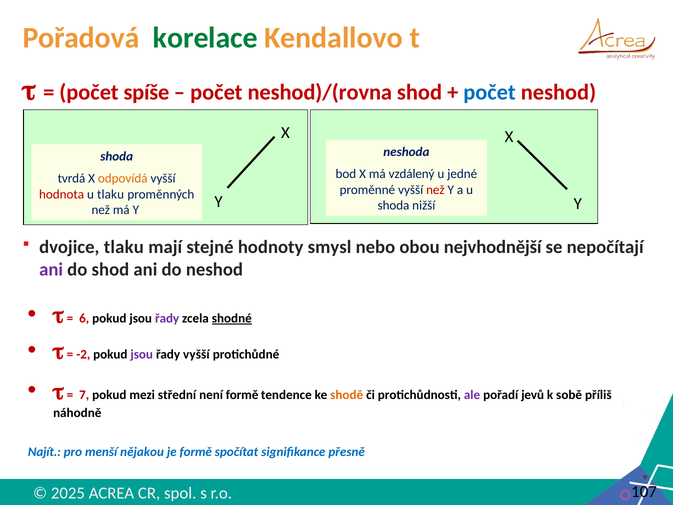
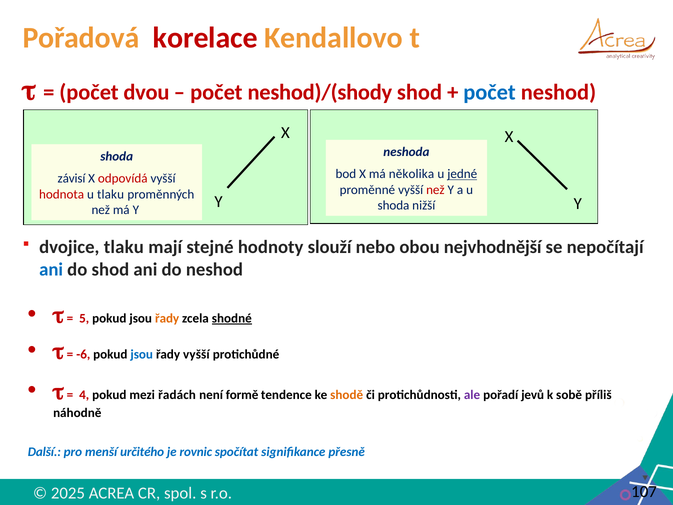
korelace colour: green -> red
spíše: spíše -> dvou
neshod)/(rovna: neshod)/(rovna -> neshod)/(shody
vzdálený: vzdálený -> několika
jedné underline: none -> present
tvrdá: tvrdá -> závisí
odpovídá colour: orange -> red
smysl: smysl -> slouží
ani at (51, 270) colour: purple -> blue
6: 6 -> 5
řady at (167, 318) colour: purple -> orange
-2: -2 -> -6
jsou at (142, 354) colour: purple -> blue
7: 7 -> 4
střední: střední -> řadách
Najít: Najít -> Další
nějakou: nějakou -> určitého
je formě: formě -> rovnic
